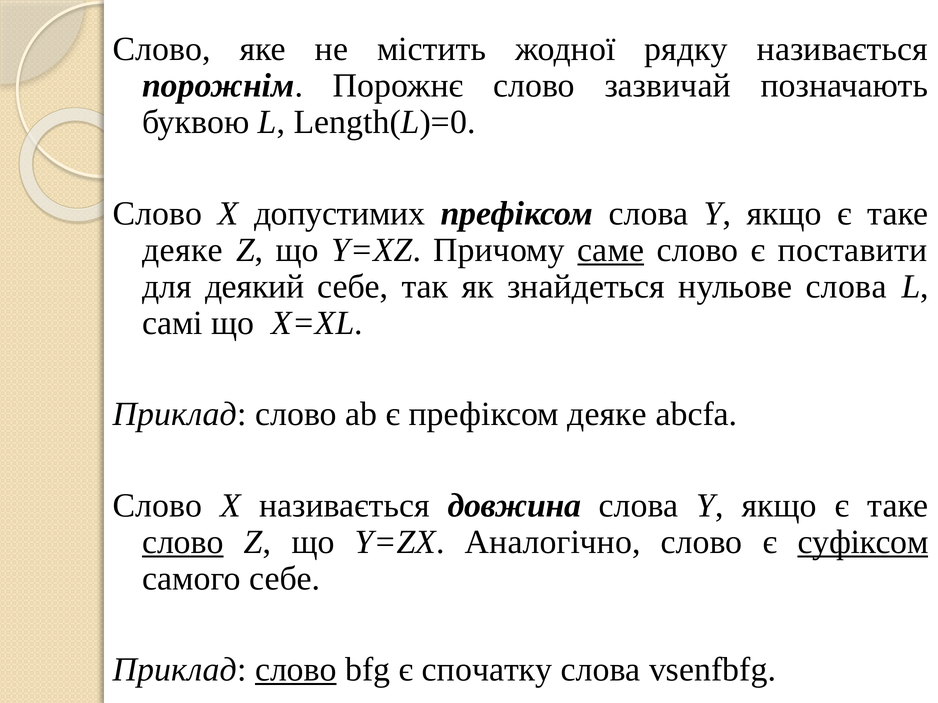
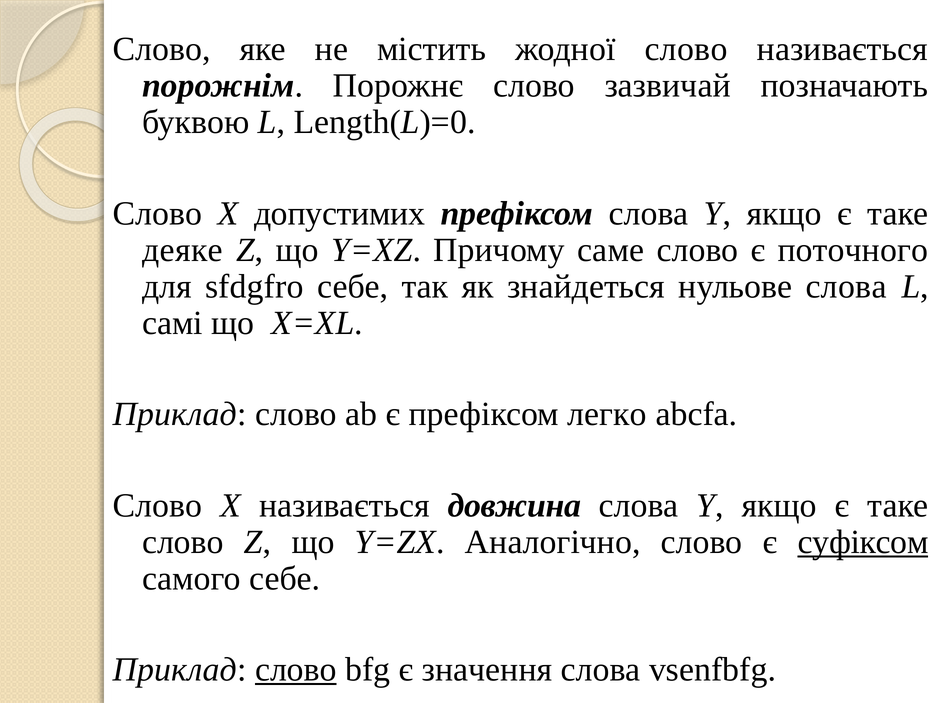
жодної рядку: рядку -> слово
саме underline: present -> none
поставити: поставити -> поточного
деякий: деякий -> sfdgfro
префіксом деяке: деяке -> легко
слово at (183, 542) underline: present -> none
спочатку: спочатку -> значення
